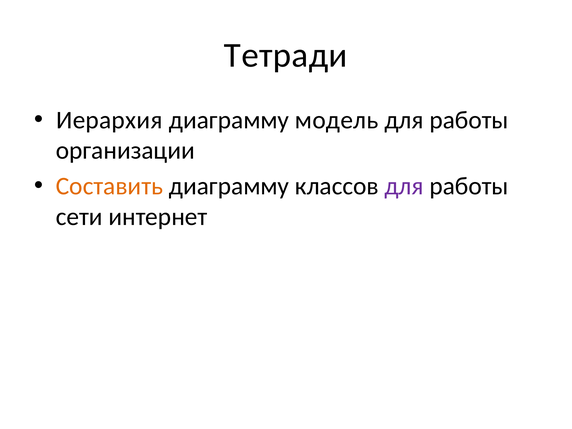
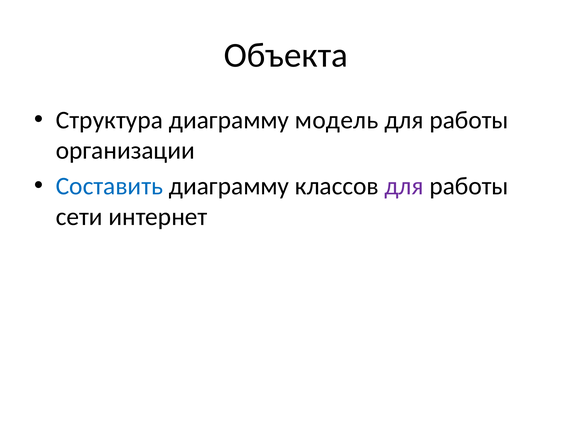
Тетради: Тетради -> Объекта
Иерархия: Иерархия -> Структура
Составить colour: orange -> blue
